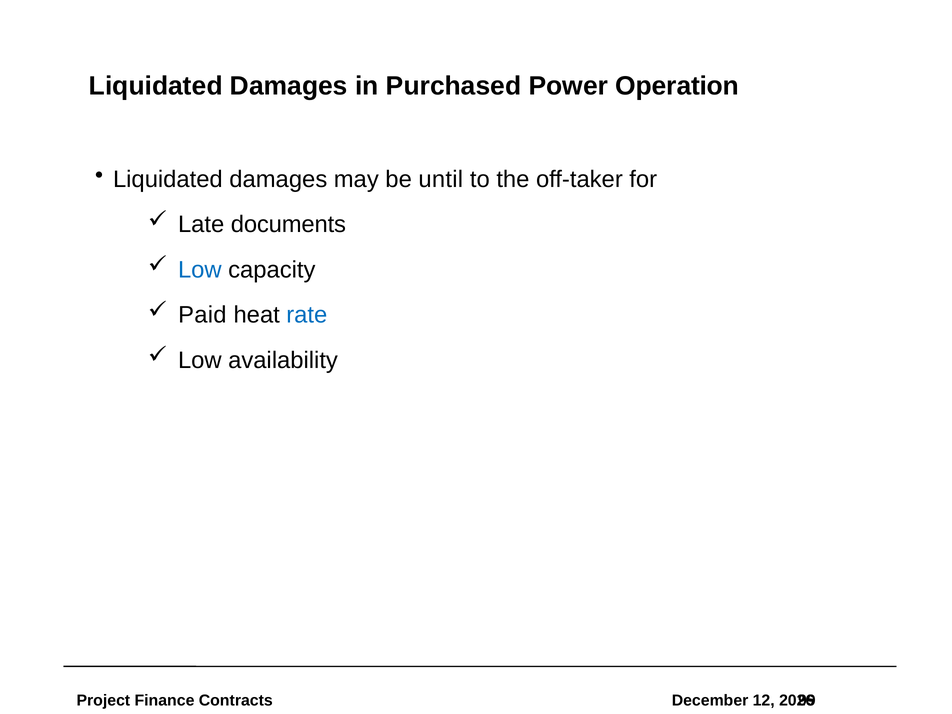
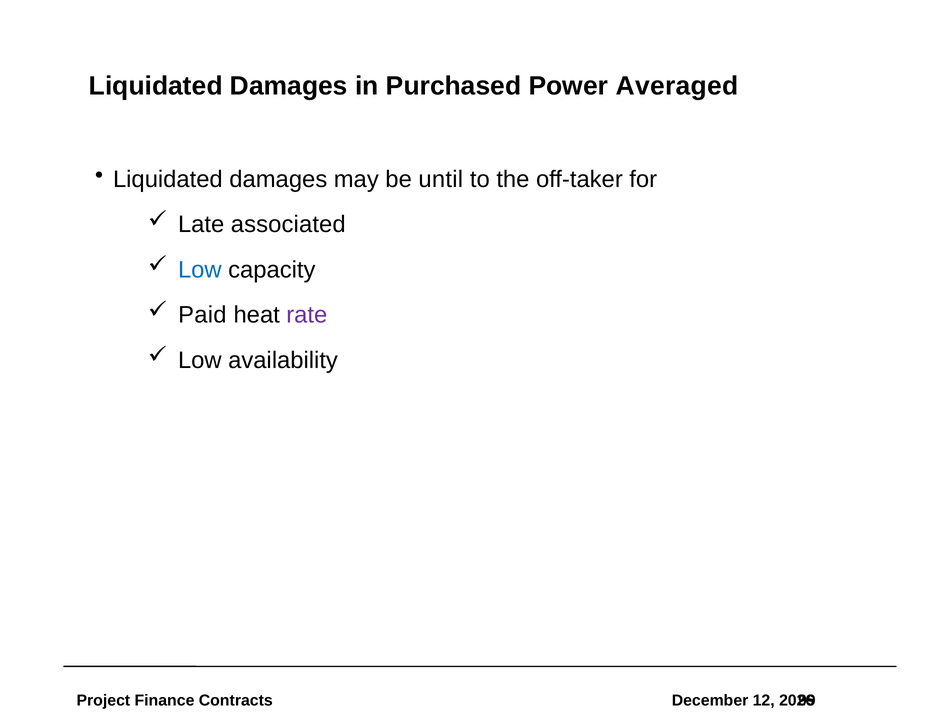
Operation: Operation -> Averaged
documents: documents -> associated
rate colour: blue -> purple
